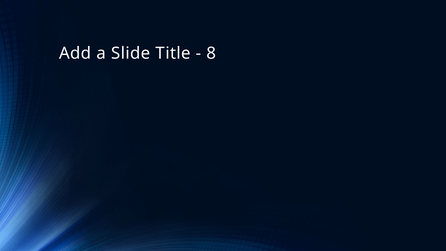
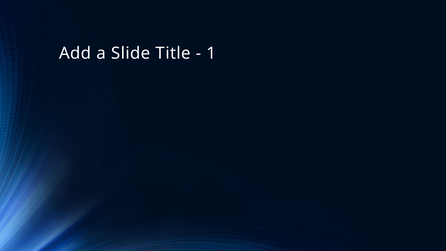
8: 8 -> 1
